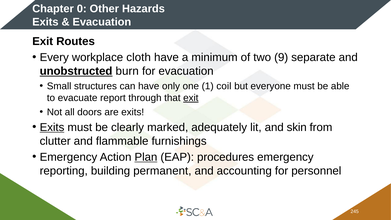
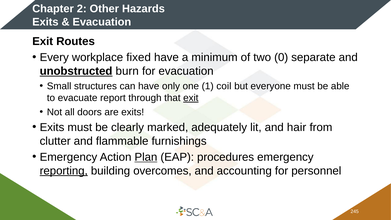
0: 0 -> 2
cloth: cloth -> fixed
9: 9 -> 0
Exits at (52, 127) underline: present -> none
skin: skin -> hair
reporting underline: none -> present
permanent: permanent -> overcomes
